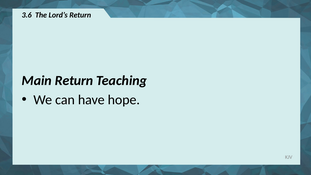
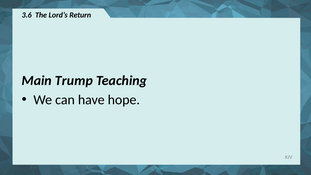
Main Return: Return -> Trump
